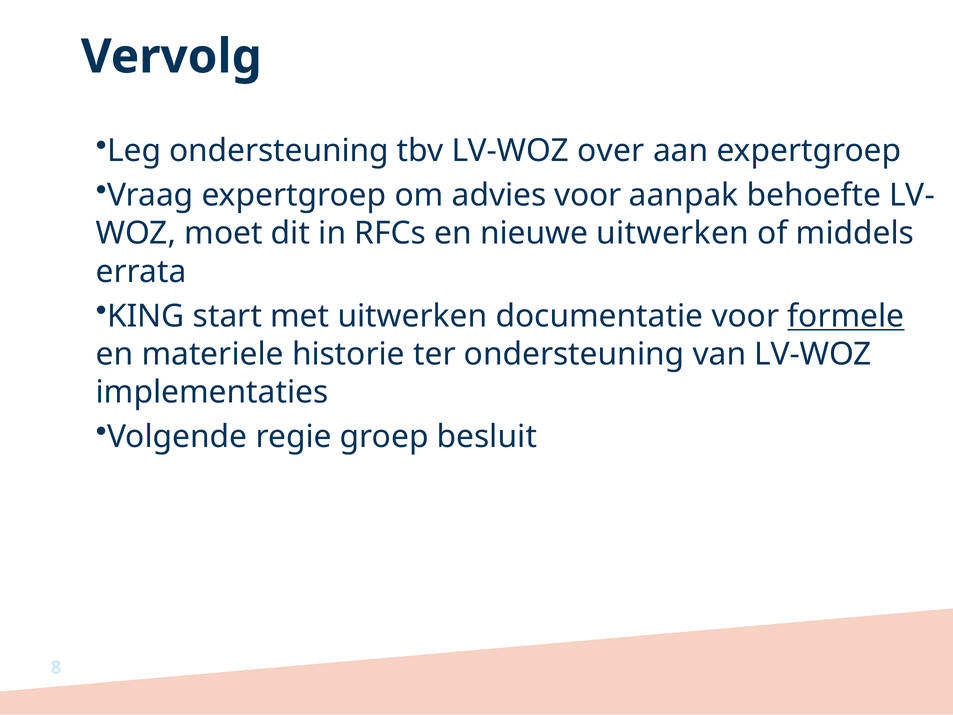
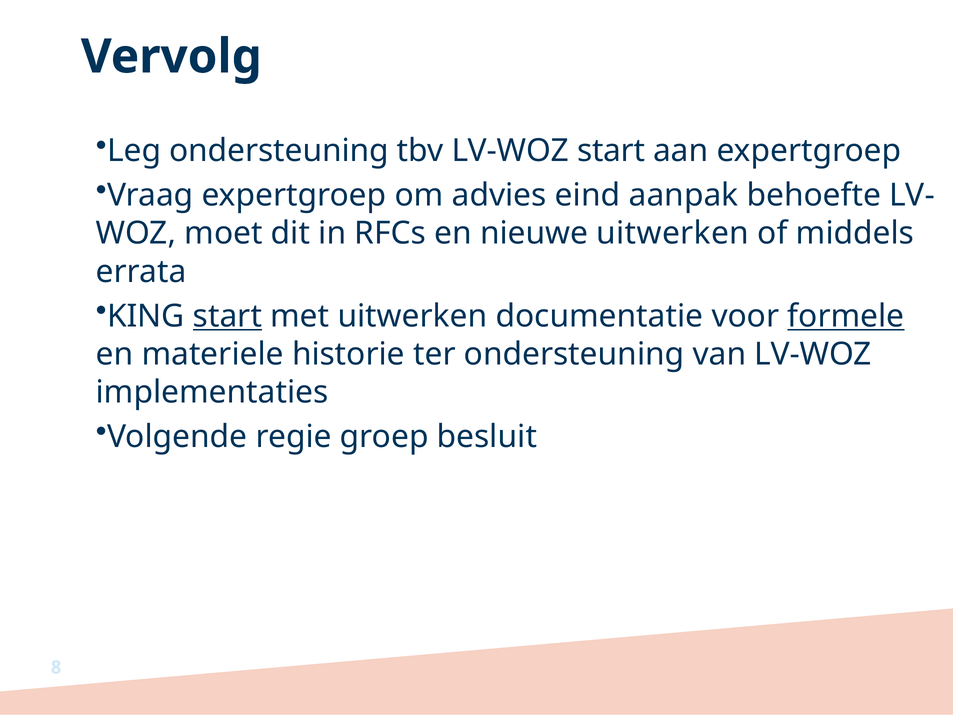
LV-WOZ over: over -> start
advies voor: voor -> eind
start at (227, 316) underline: none -> present
